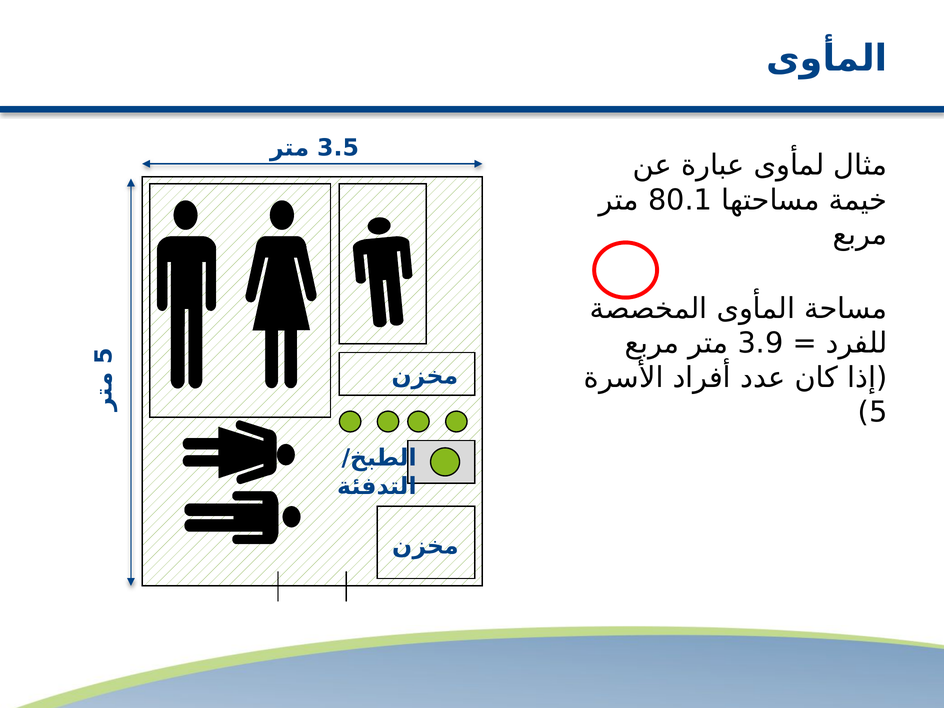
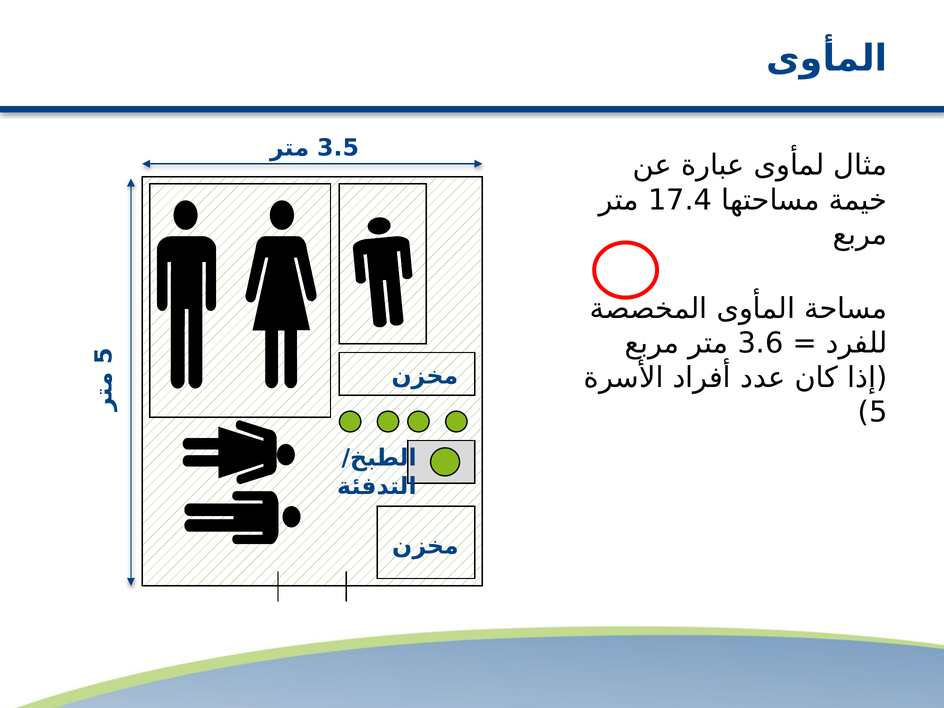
80.1: 80.1 -> 17.4
3.9: 3.9 -> 3.6
